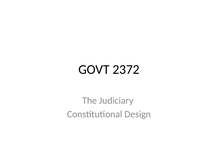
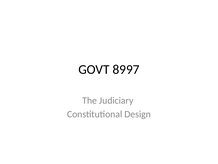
2372: 2372 -> 8997
